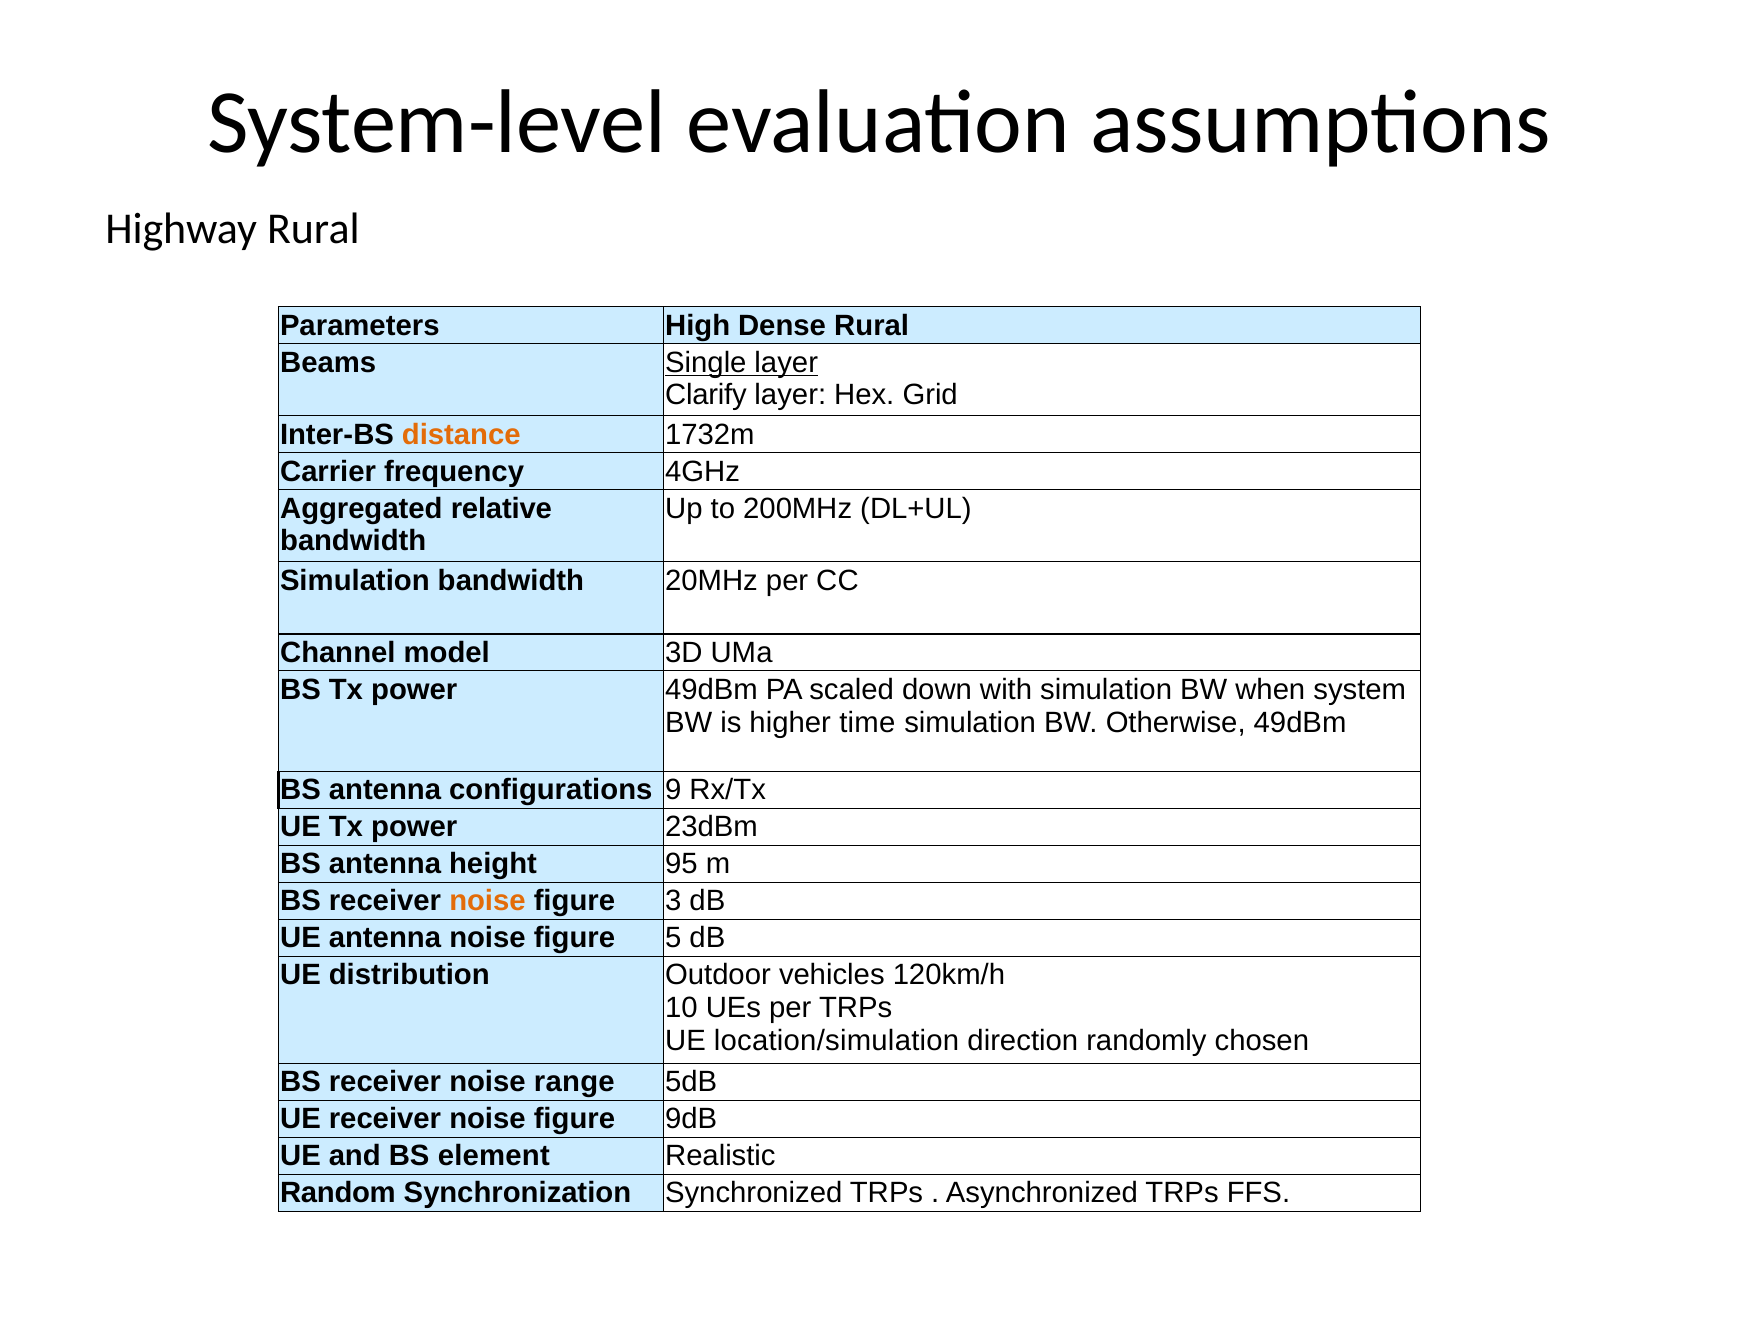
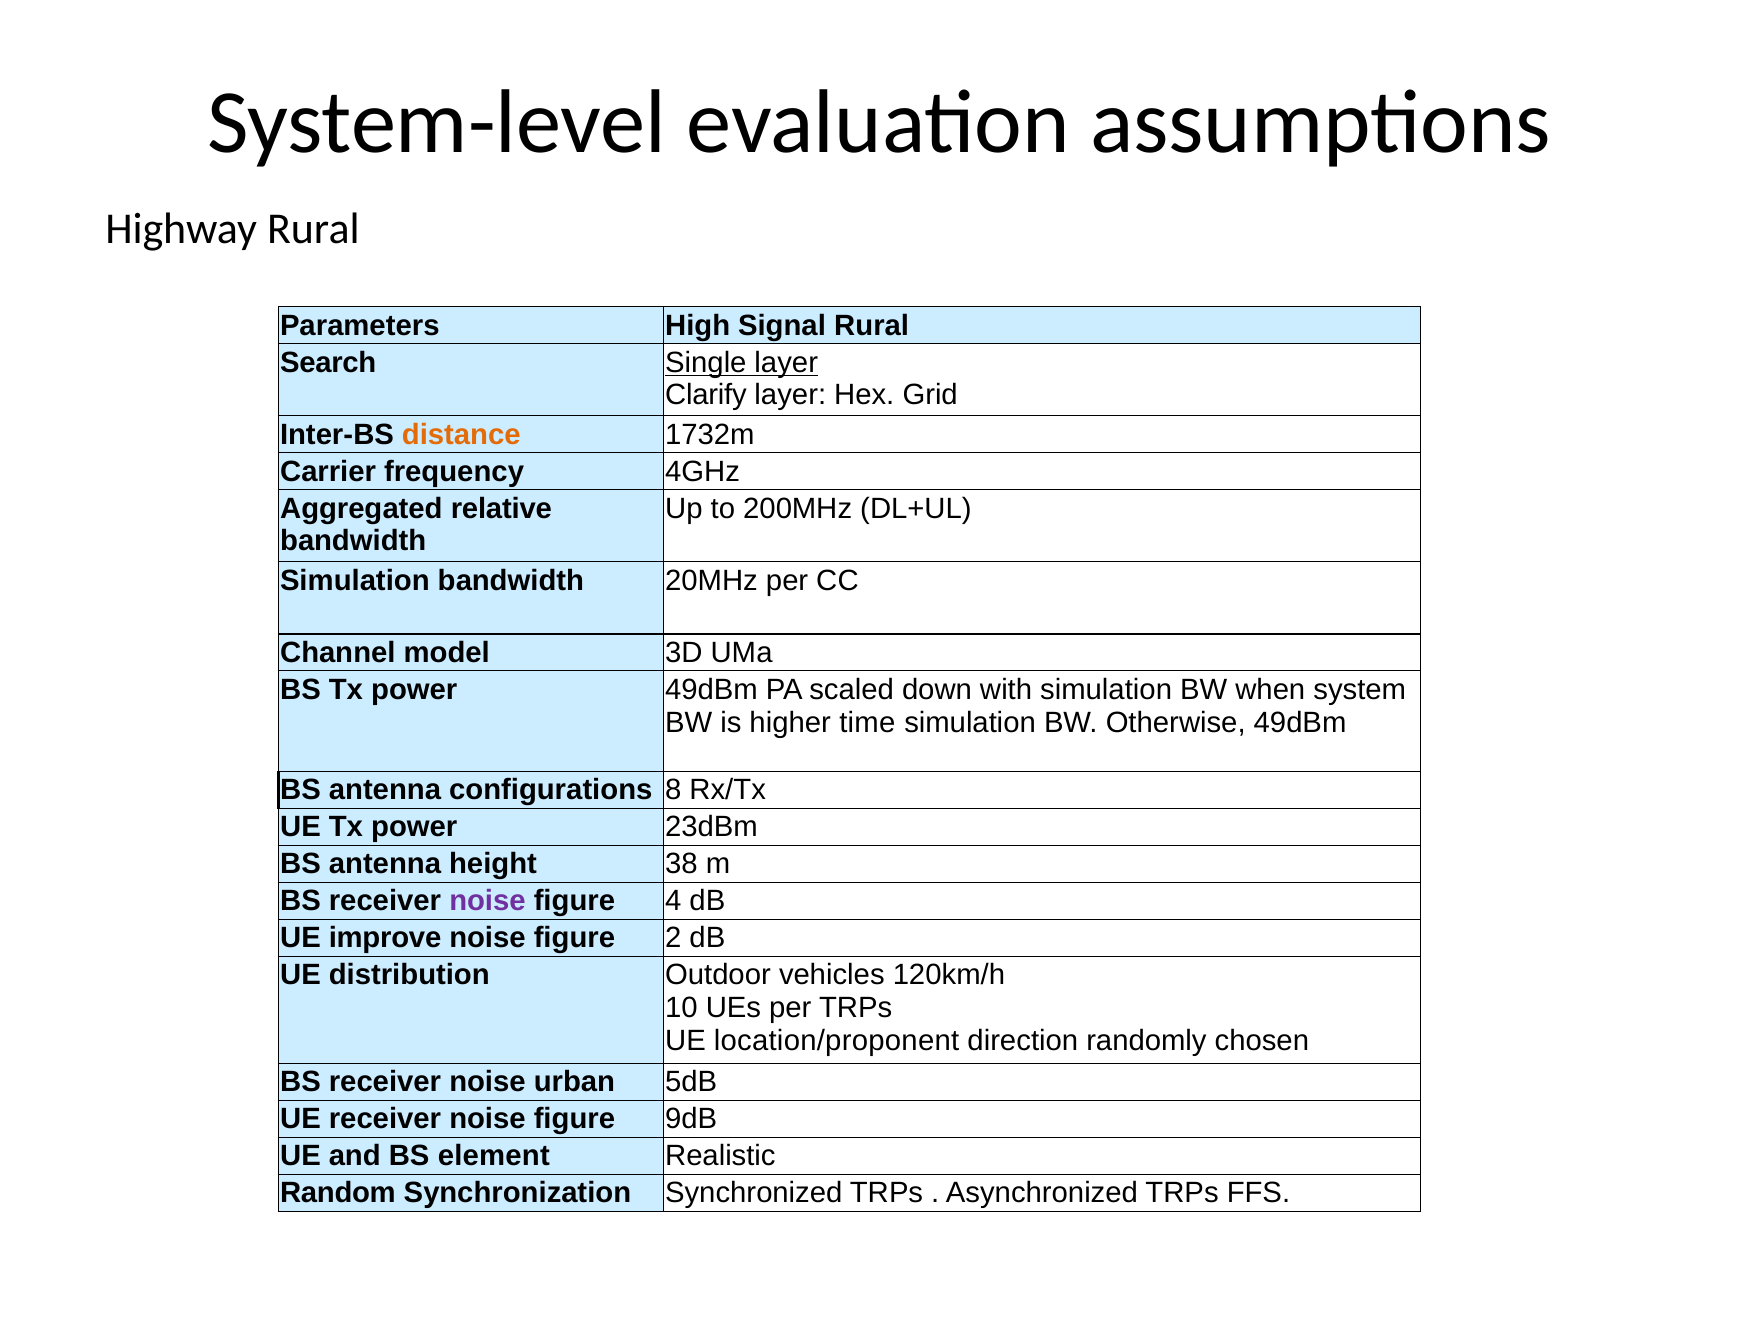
Dense: Dense -> Signal
Beams: Beams -> Search
9: 9 -> 8
95: 95 -> 38
noise at (487, 901) colour: orange -> purple
3: 3 -> 4
UE antenna: antenna -> improve
5: 5 -> 2
location/simulation: location/simulation -> location/proponent
range: range -> urban
